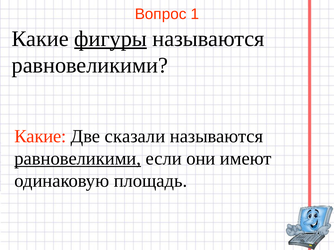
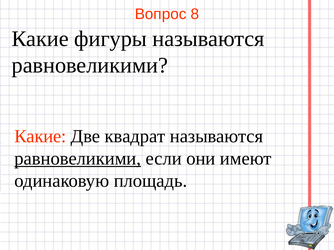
1: 1 -> 8
фигуры underline: present -> none
сказали: сказали -> квадрат
